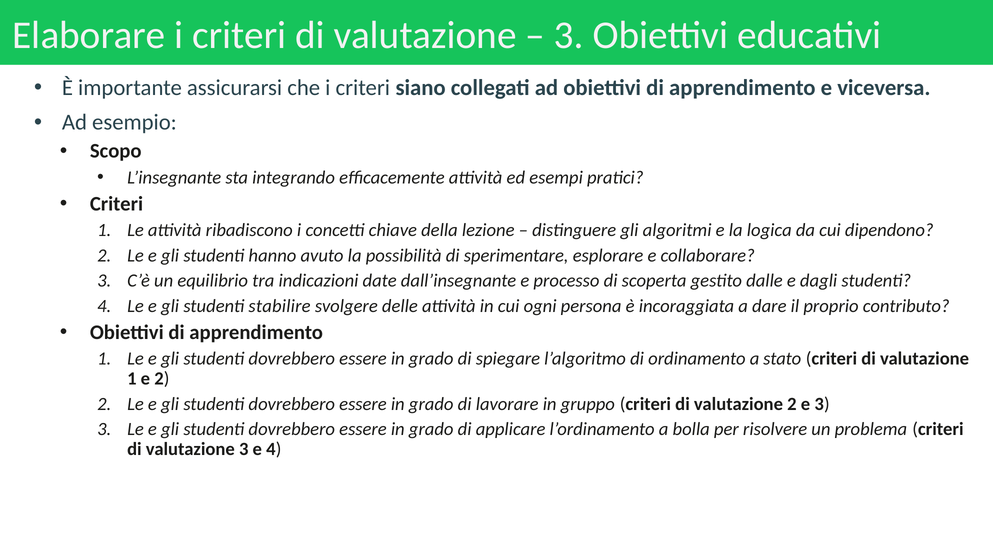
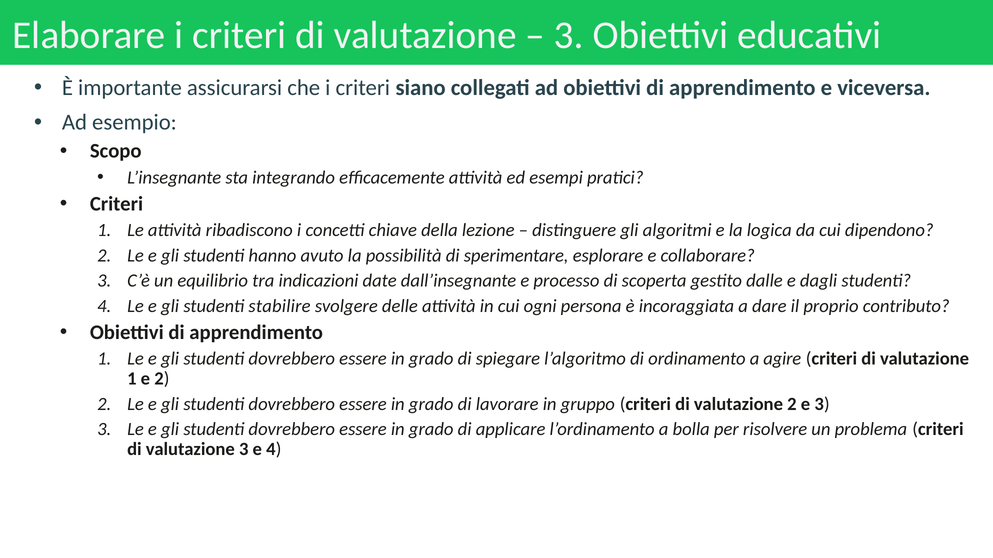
stato: stato -> agire
